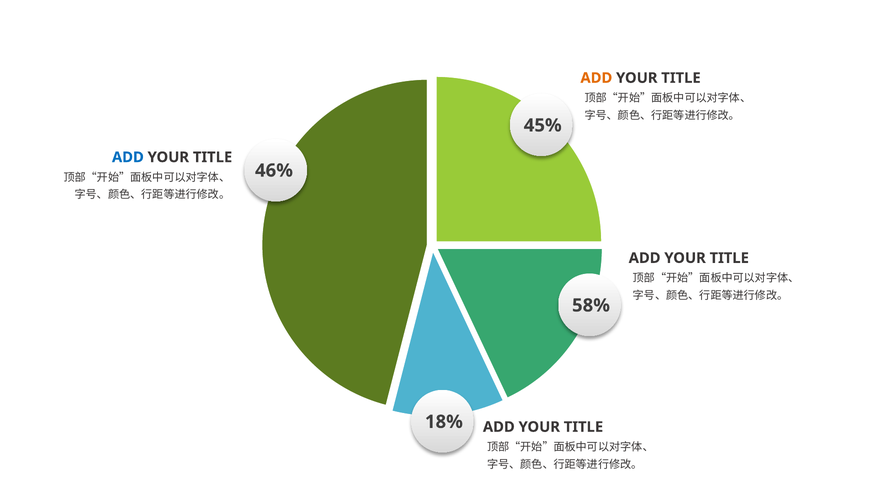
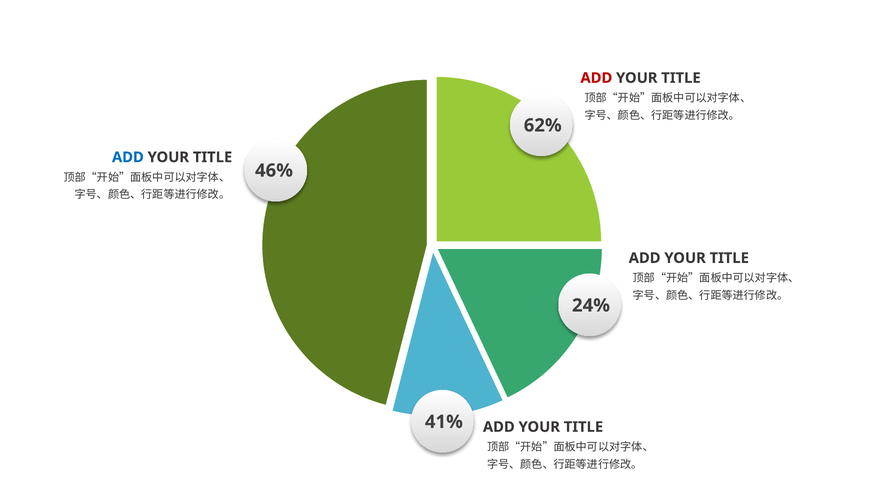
ADD at (596, 78) colour: orange -> red
45%: 45% -> 62%
58%: 58% -> 24%
18%: 18% -> 41%
